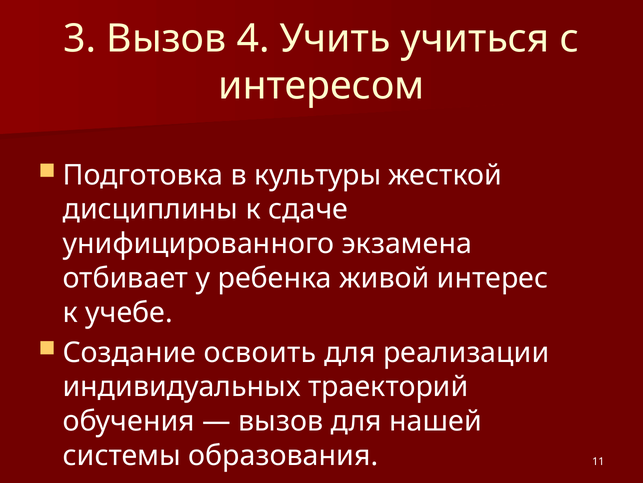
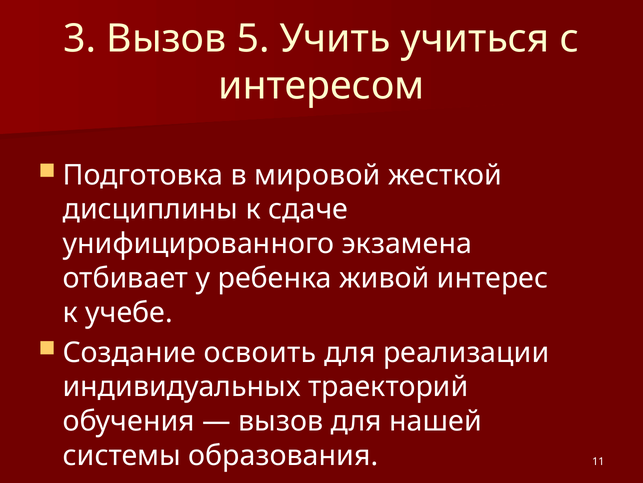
4: 4 -> 5
культуры: культуры -> мировой
